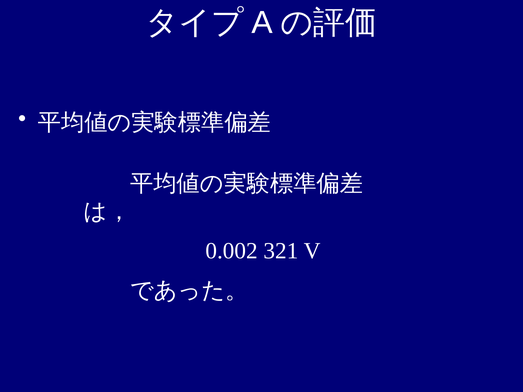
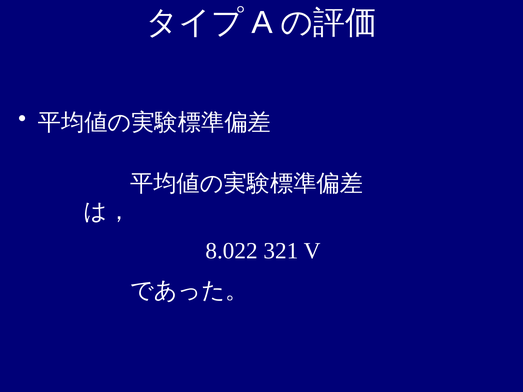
0.002: 0.002 -> 8.022
